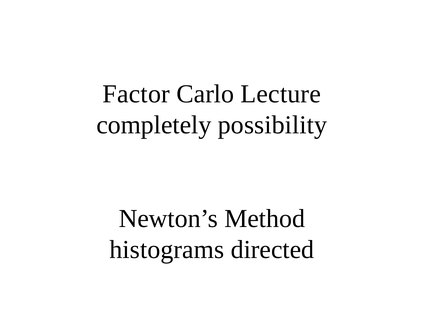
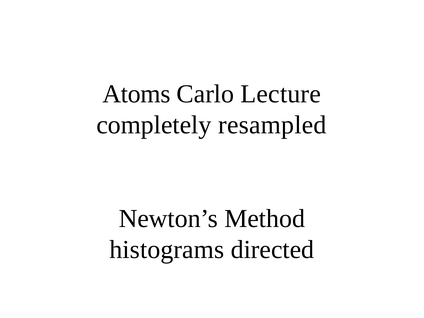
Factor: Factor -> Atoms
possibility: possibility -> resampled
